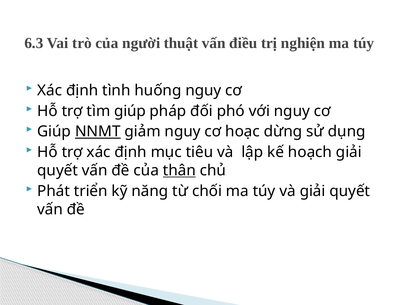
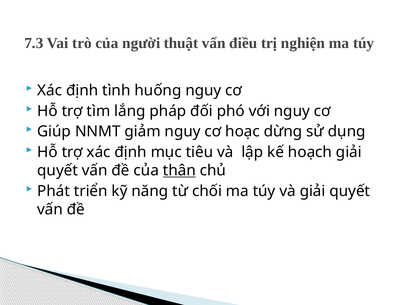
6.3: 6.3 -> 7.3
tìm giúp: giúp -> lắng
NNMT underline: present -> none
